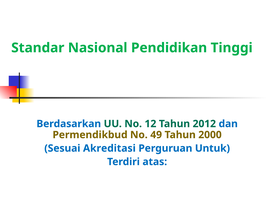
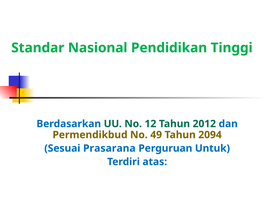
2000: 2000 -> 2094
Akreditasi: Akreditasi -> Prasarana
